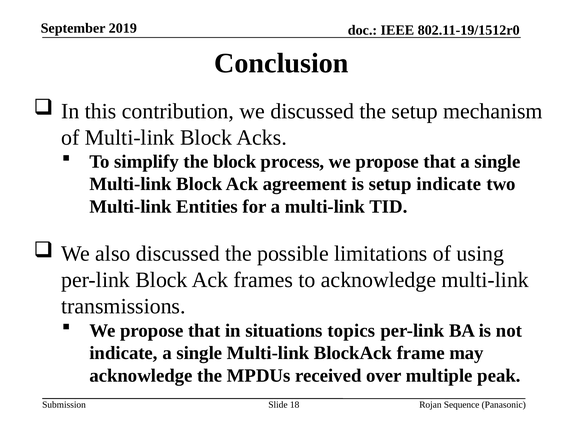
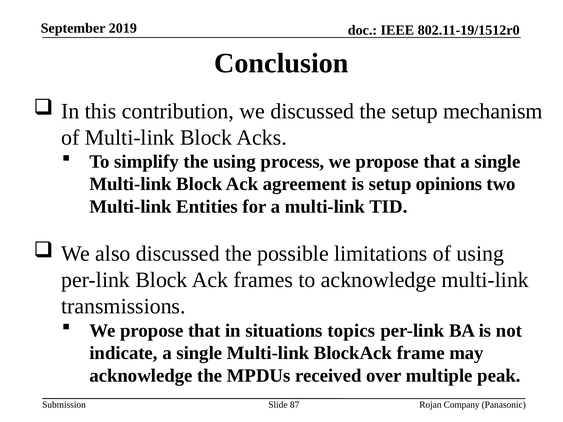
the block: block -> using
setup indicate: indicate -> opinions
18: 18 -> 87
Sequence: Sequence -> Company
